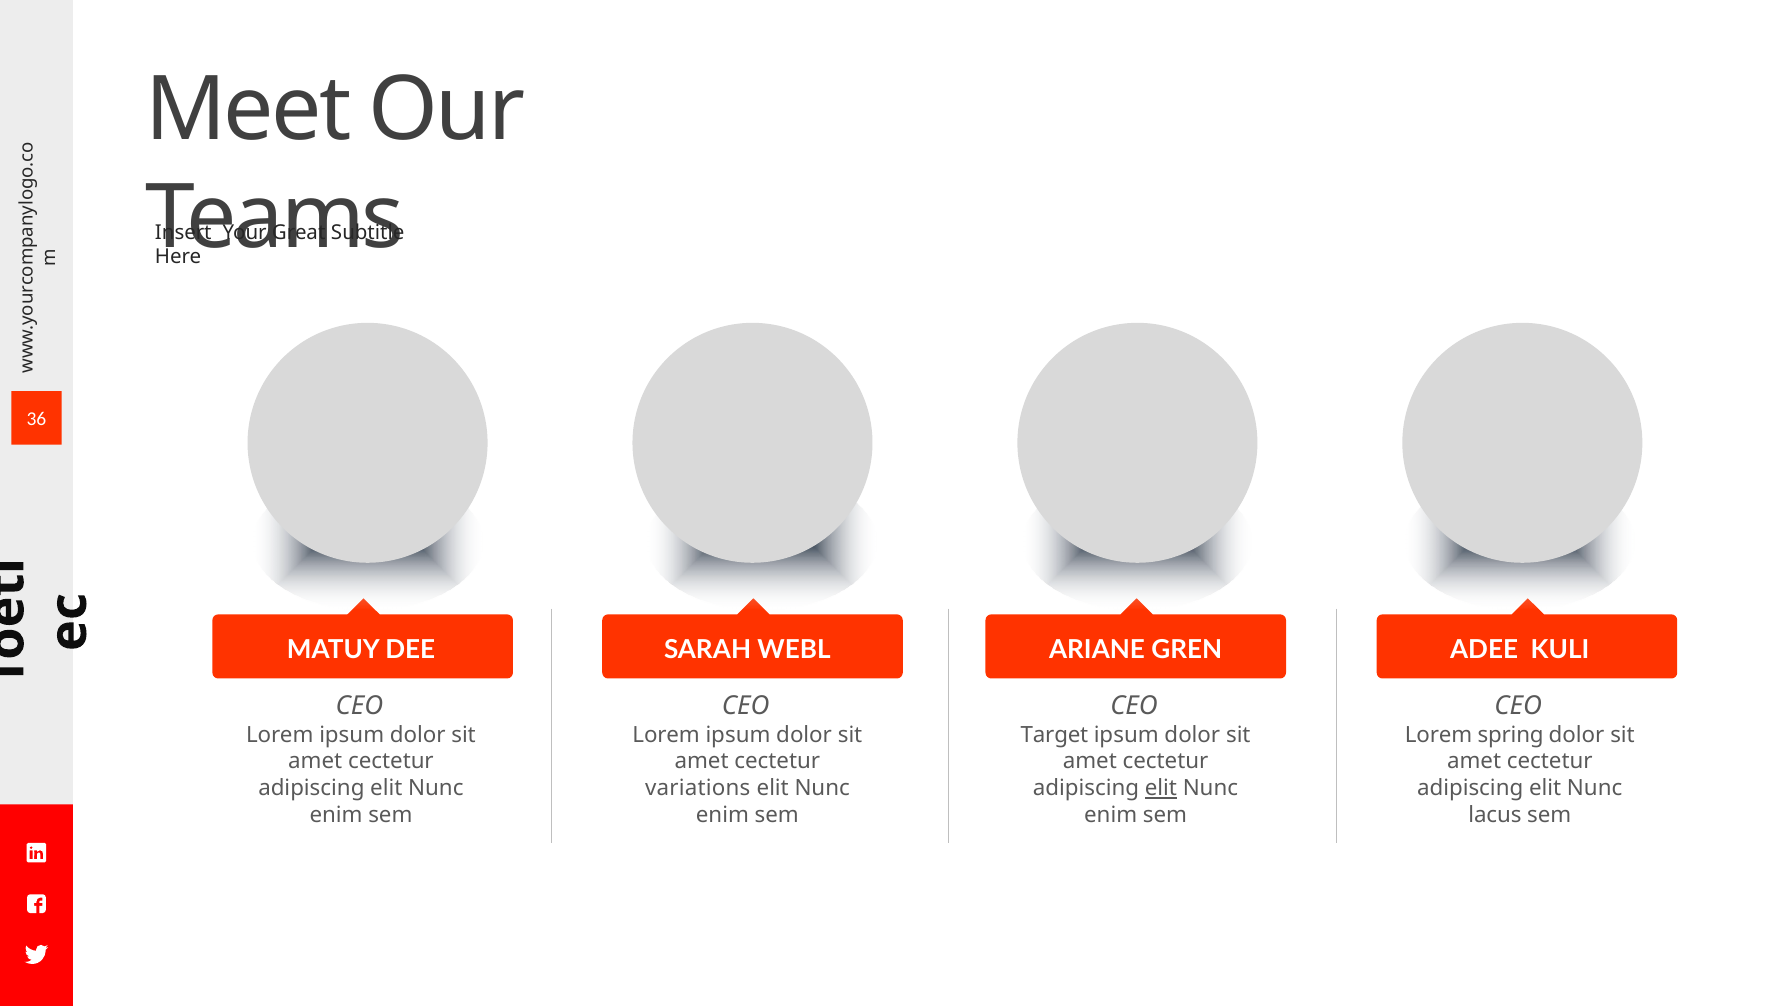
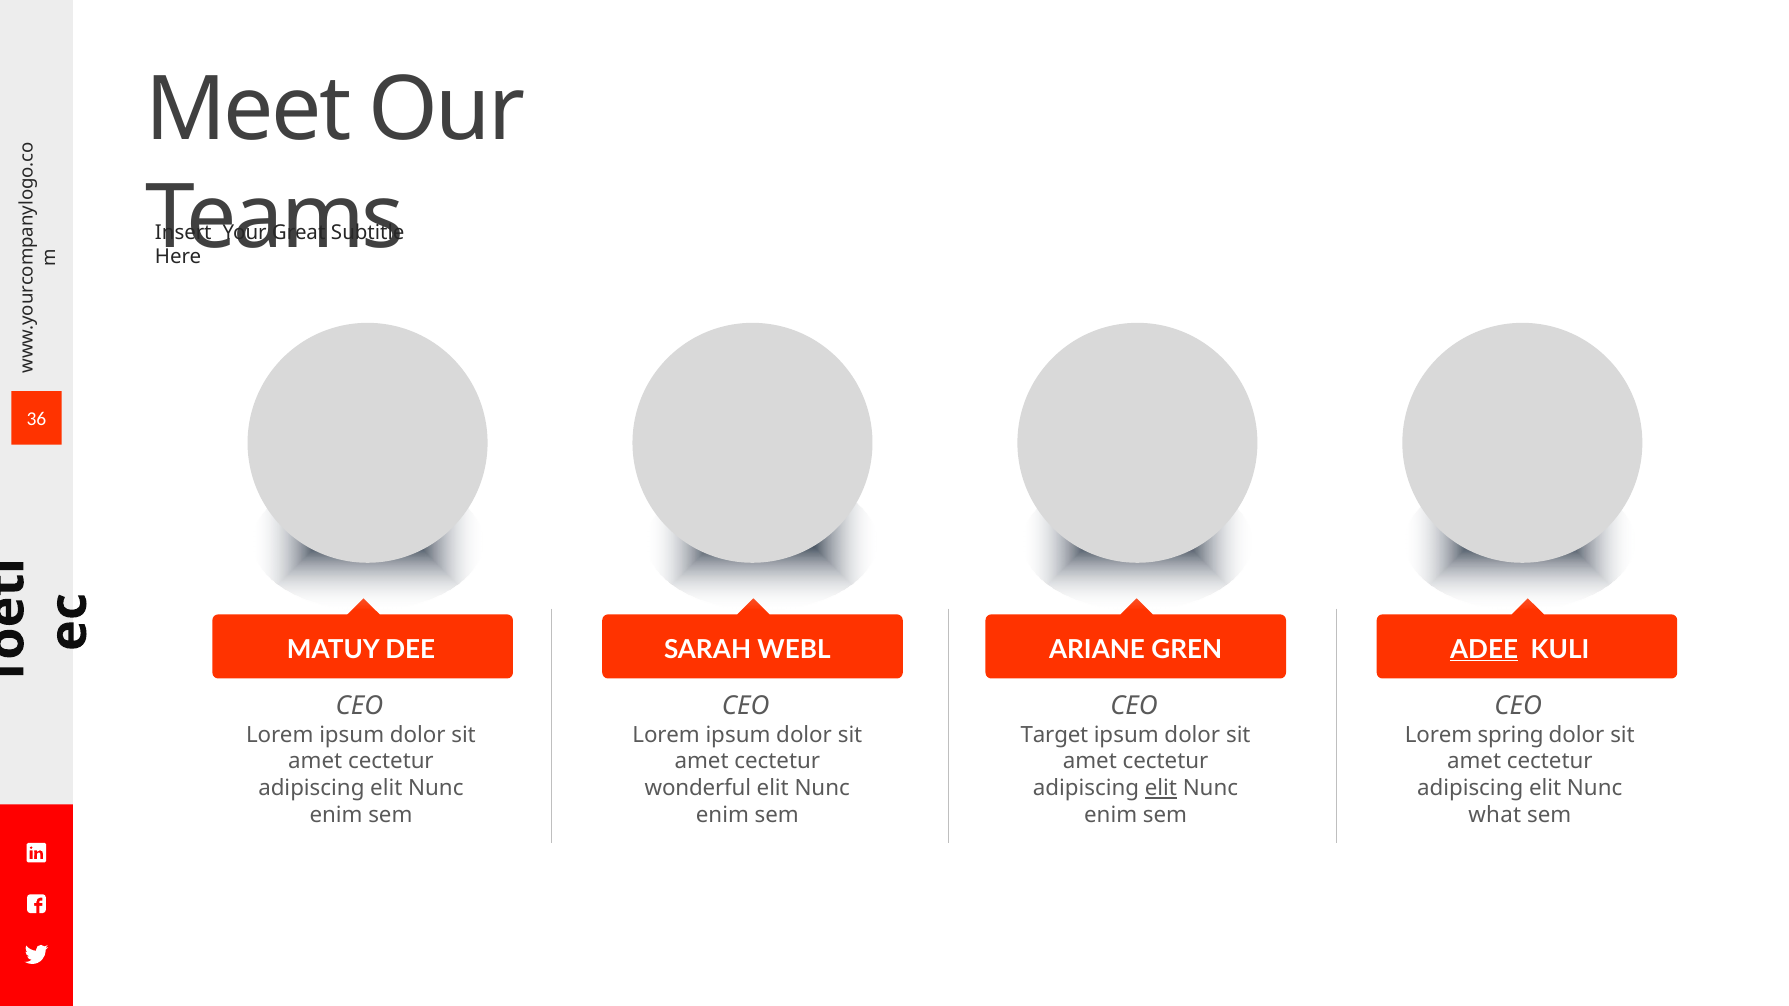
ADEE underline: none -> present
variations: variations -> wonderful
lacus: lacus -> what
